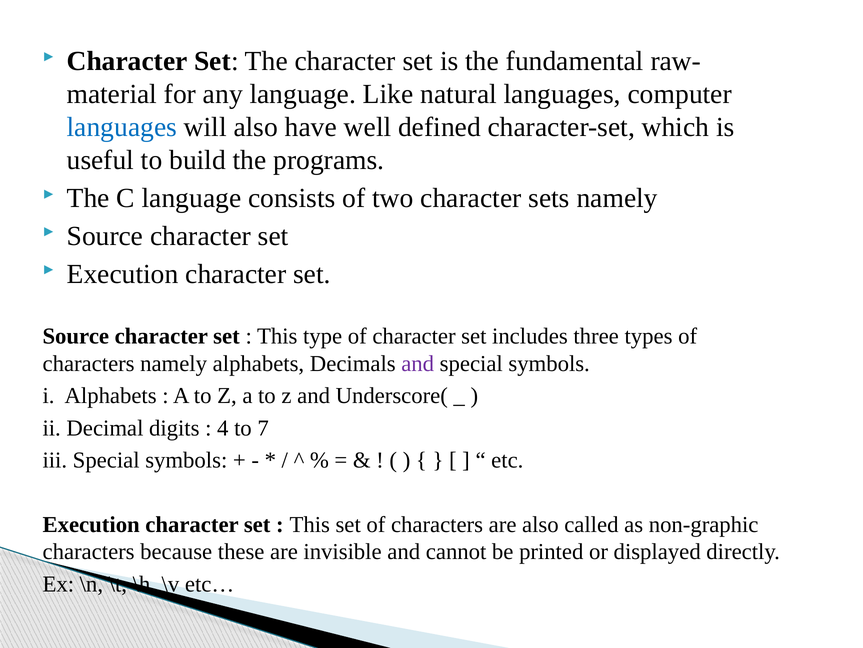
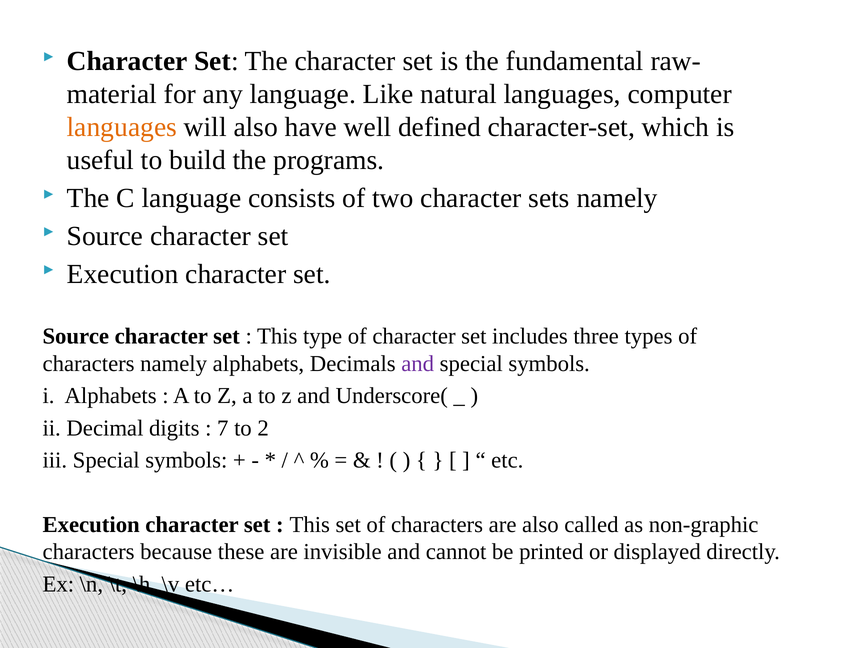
languages at (122, 127) colour: blue -> orange
4: 4 -> 7
7: 7 -> 2
